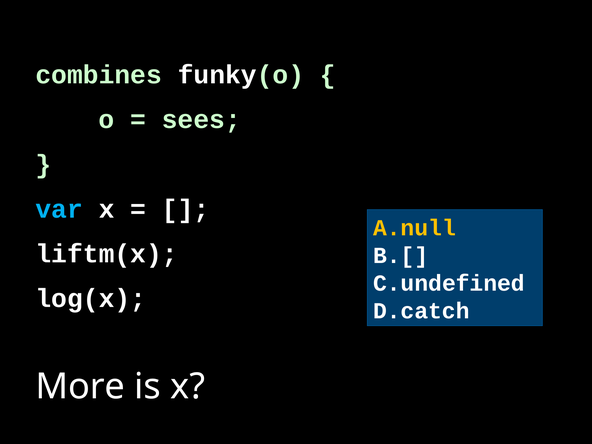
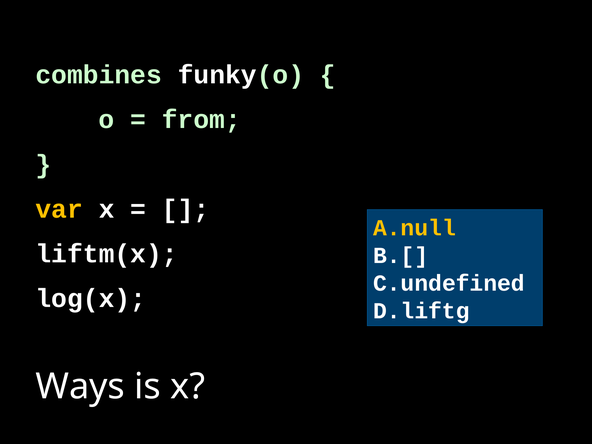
sees: sees -> from
var colour: light blue -> yellow
D.catch: D.catch -> D.liftg
More: More -> Ways
